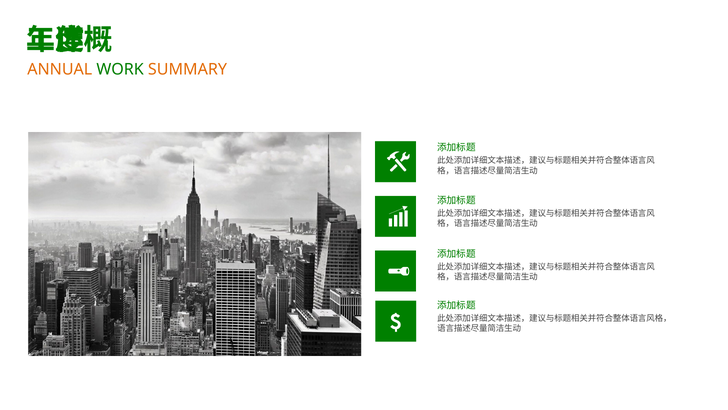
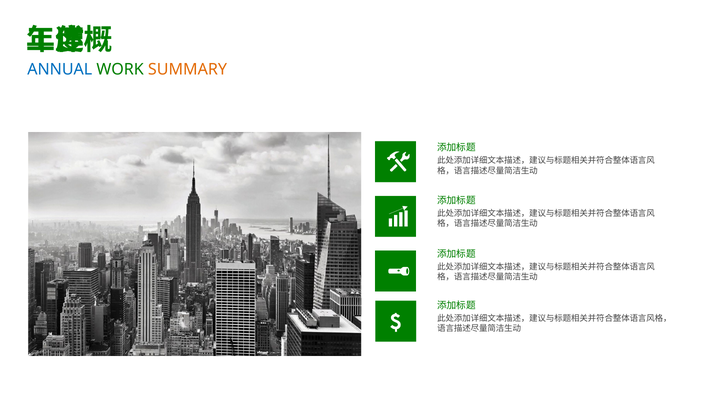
ANNUAL colour: orange -> blue
